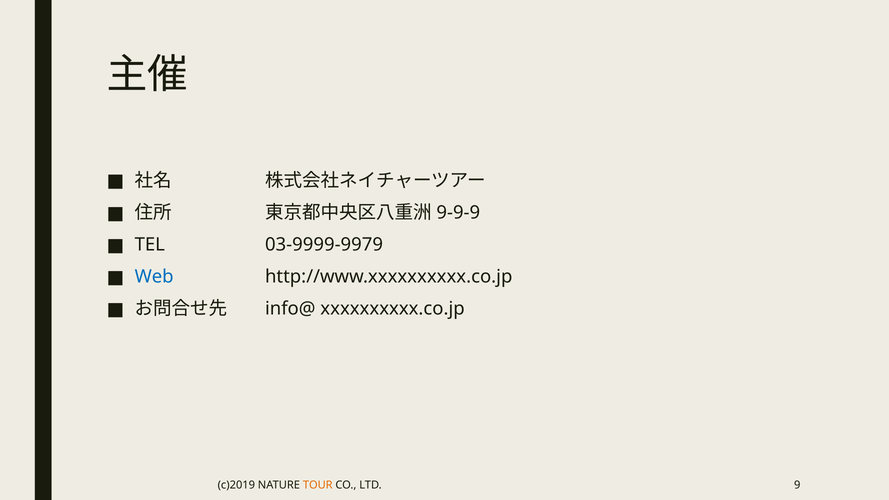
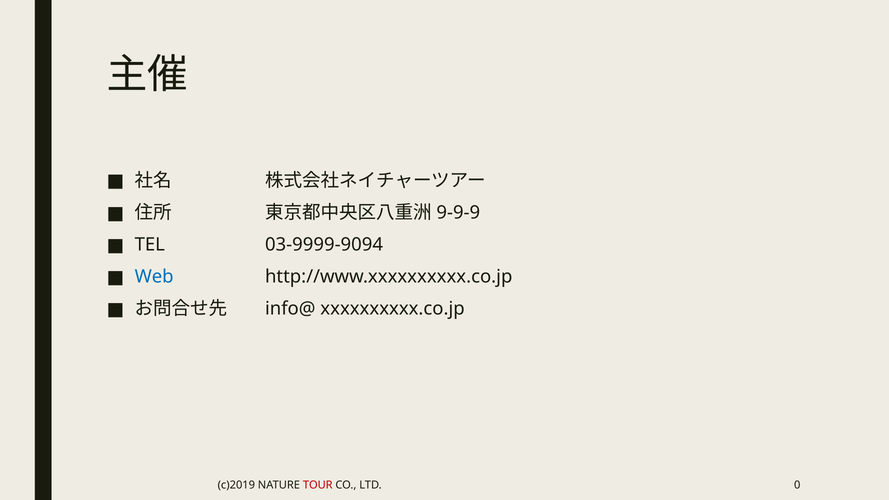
03-9999-9979: 03-9999-9979 -> 03-9999-9094
TOUR colour: orange -> red
9: 9 -> 0
